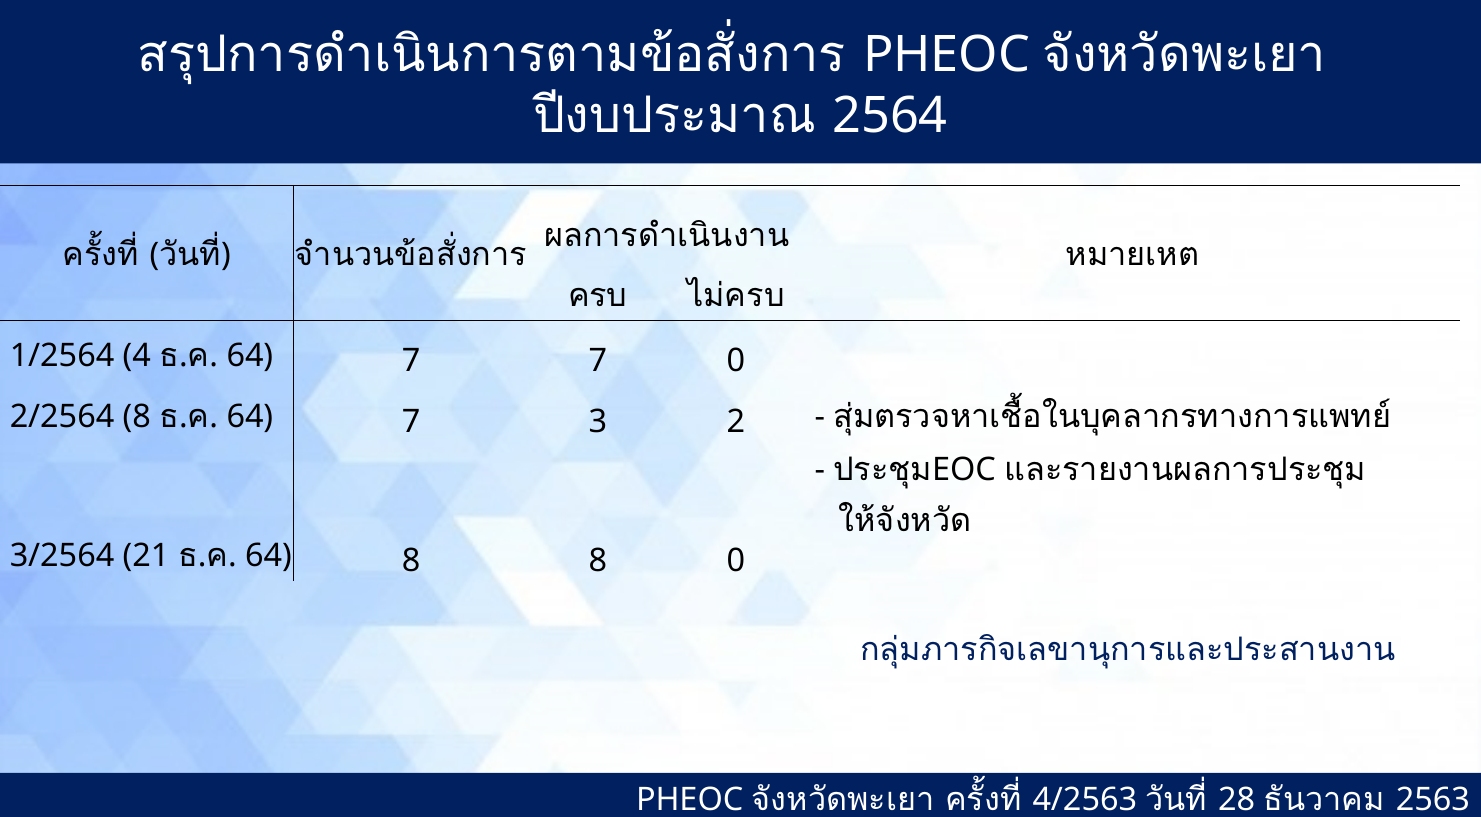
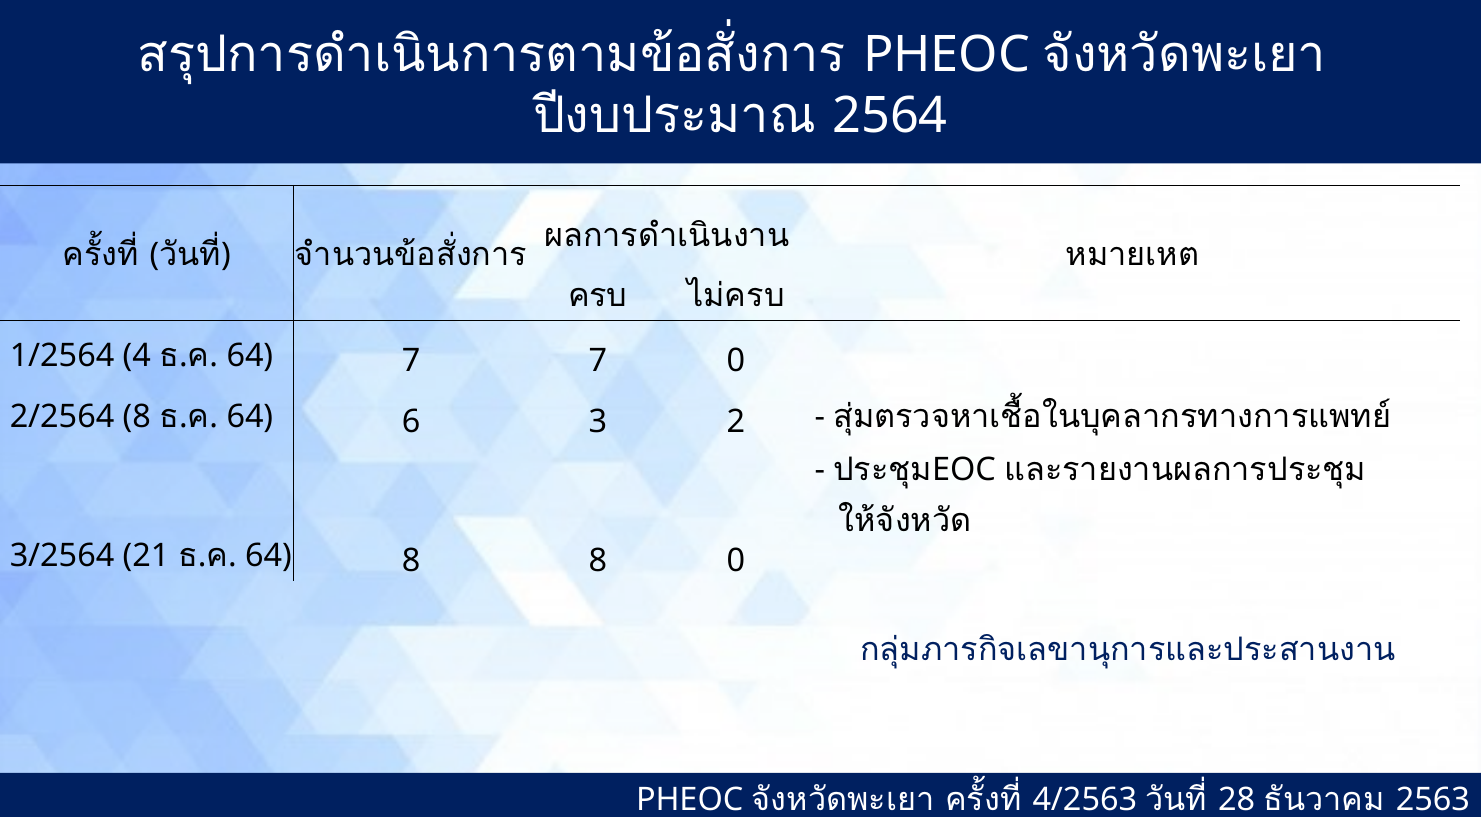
7 at (411, 422): 7 -> 6
